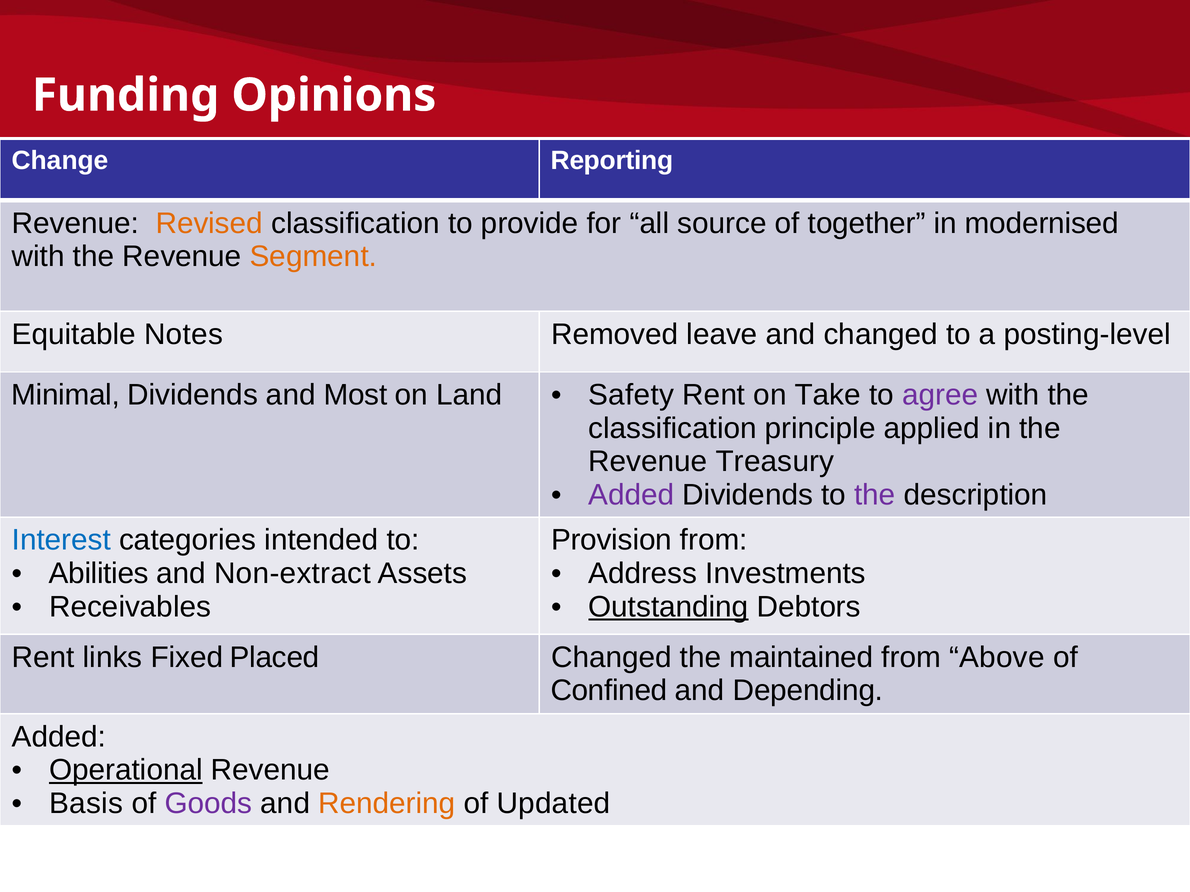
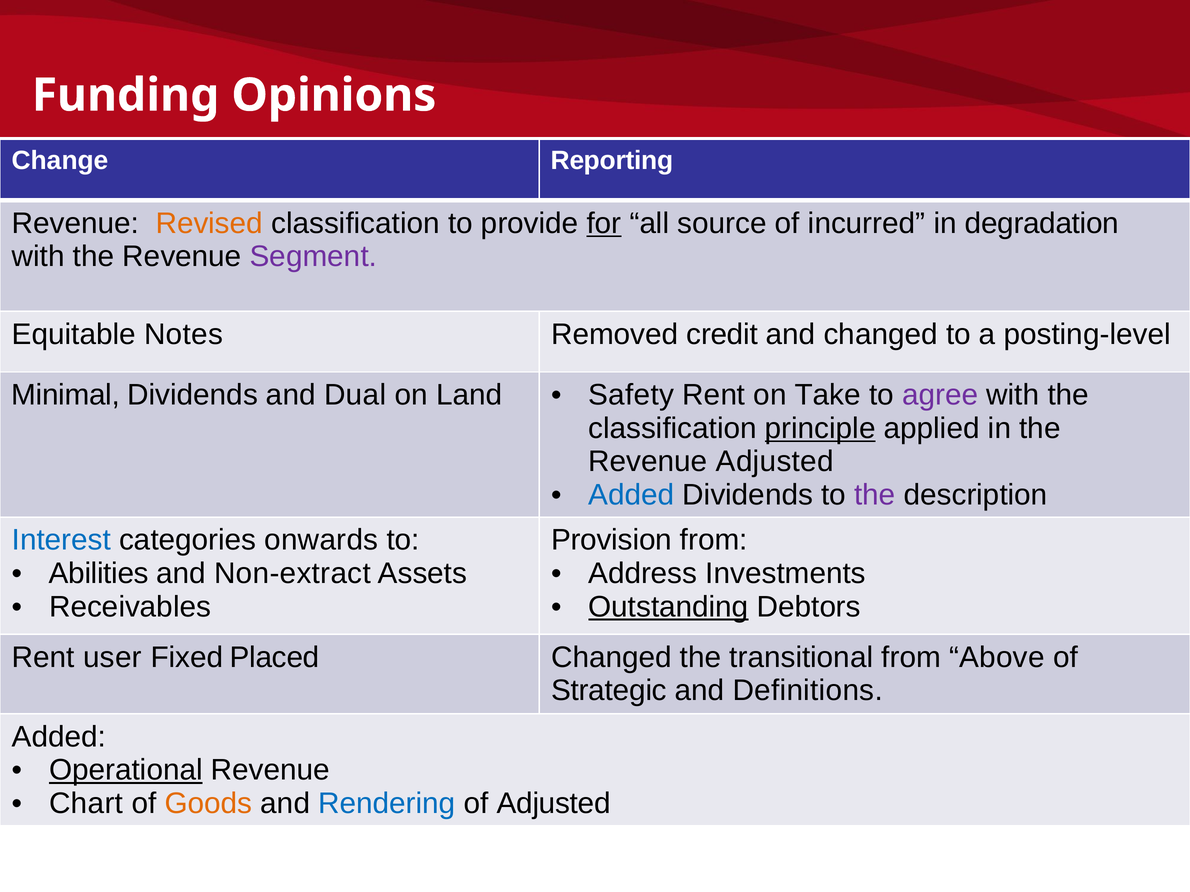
for underline: none -> present
together: together -> incurred
modernised: modernised -> degradation
Segment colour: orange -> purple
leave: leave -> credit
Most: Most -> Dual
principle underline: none -> present
Revenue Treasury: Treasury -> Adjusted
Added at (631, 495) colour: purple -> blue
intended: intended -> onwards
links: links -> user
maintained: maintained -> transitional
Confined: Confined -> Strategic
Depending: Depending -> Definitions
Basis: Basis -> Chart
Goods colour: purple -> orange
Rendering colour: orange -> blue
of Updated: Updated -> Adjusted
